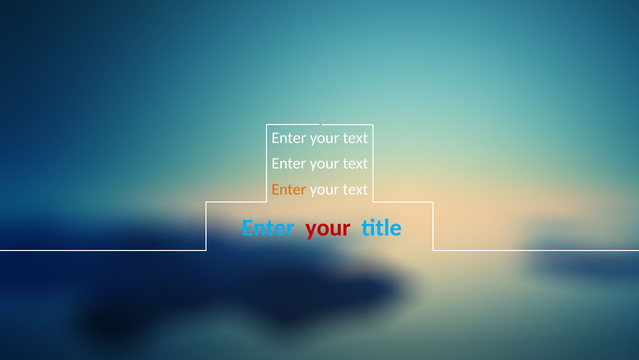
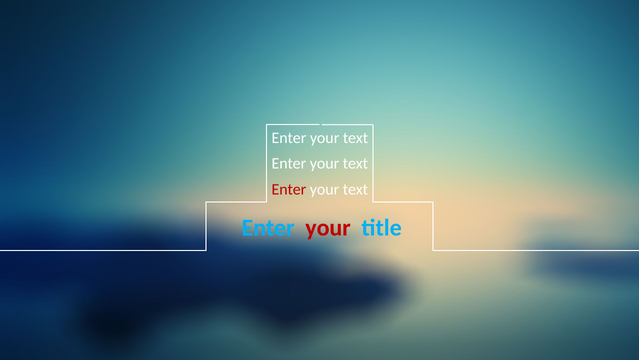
Enter at (289, 189) colour: orange -> red
